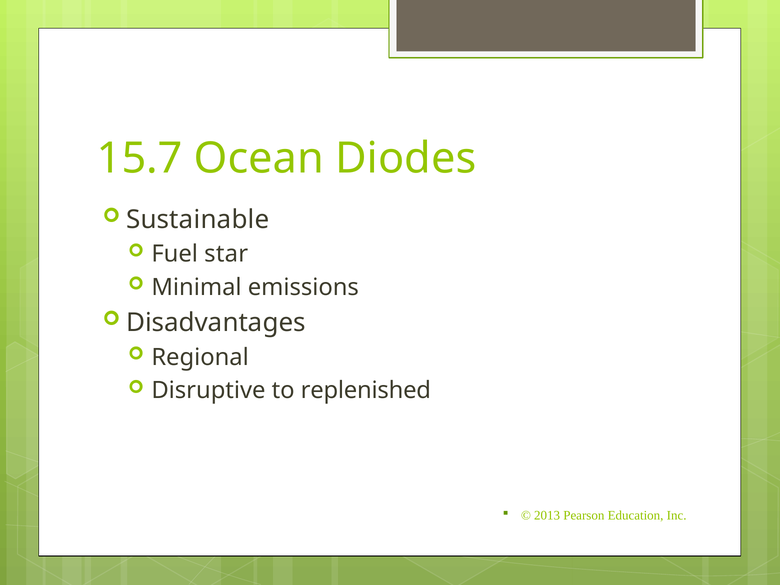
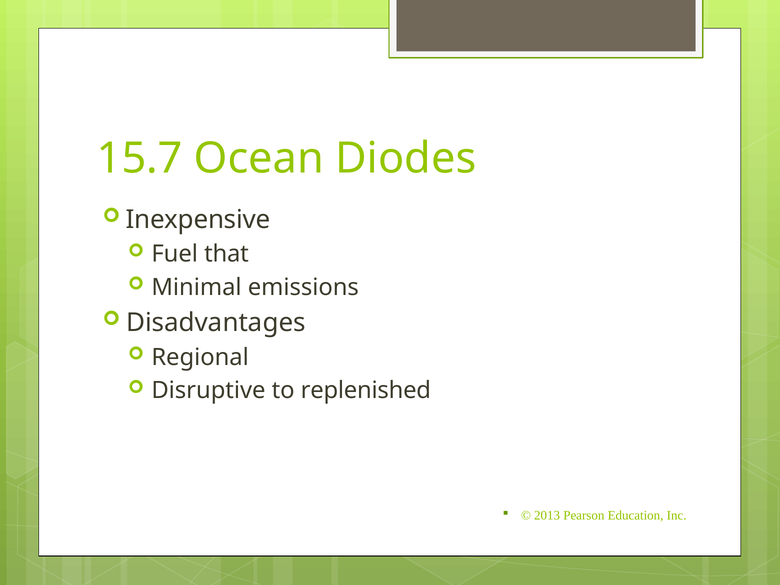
Sustainable: Sustainable -> Inexpensive
star: star -> that
